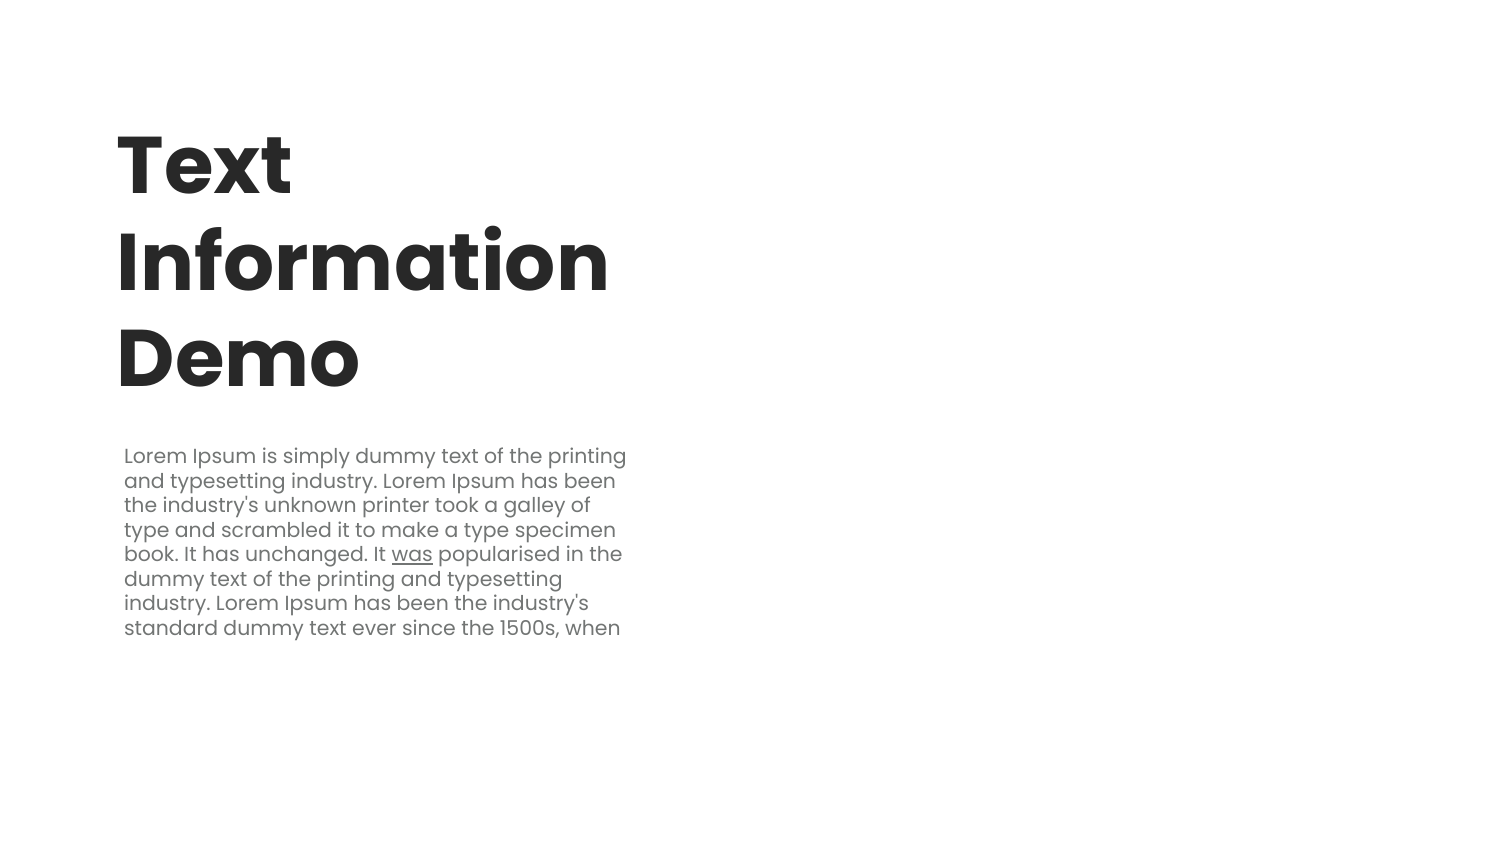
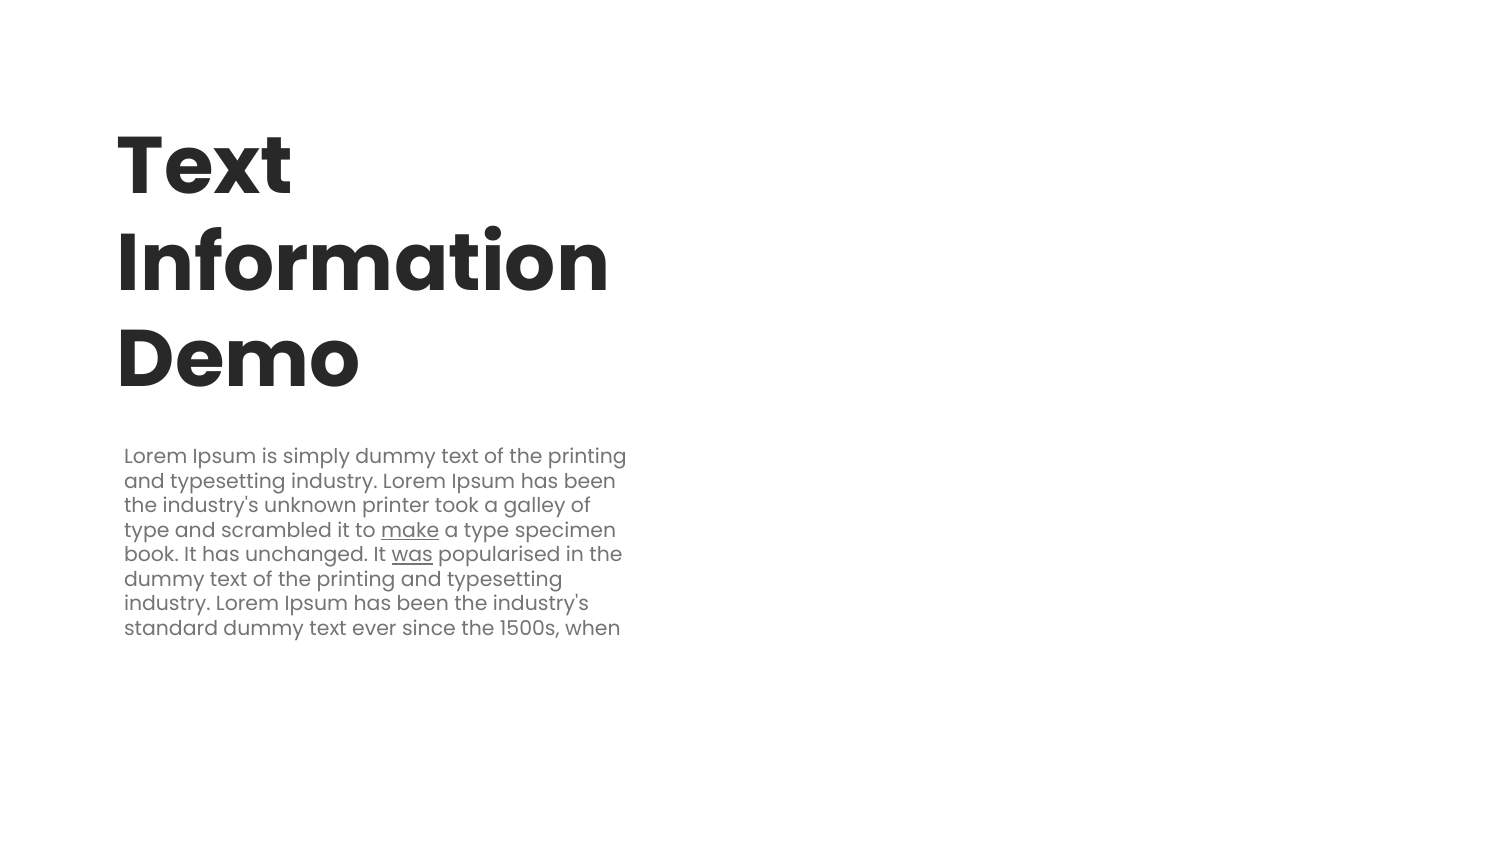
make underline: none -> present
